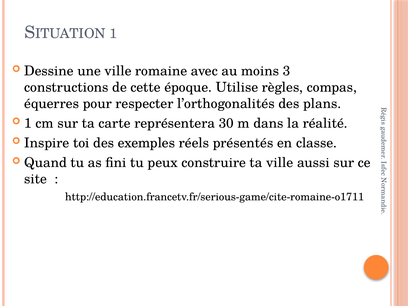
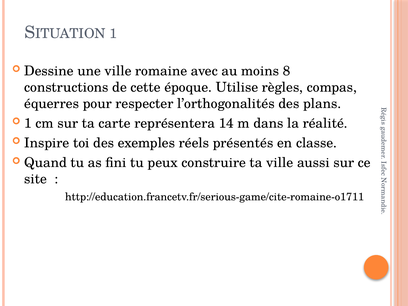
3: 3 -> 8
30: 30 -> 14
